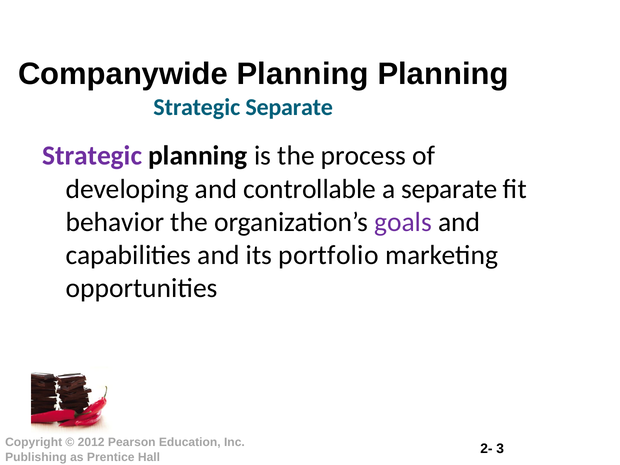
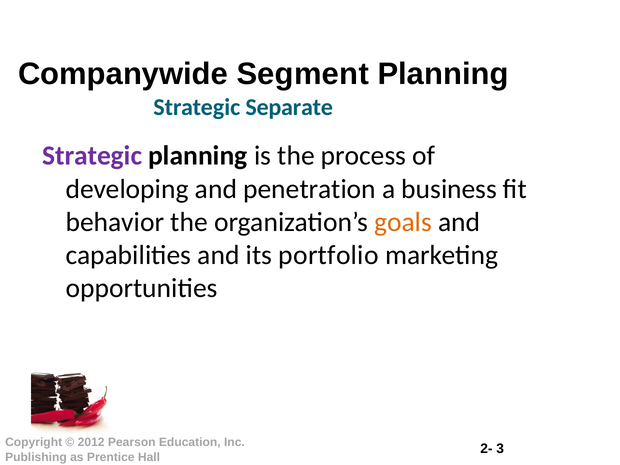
Companywide Planning: Planning -> Segment
controllable: controllable -> penetration
a separate: separate -> business
goals colour: purple -> orange
